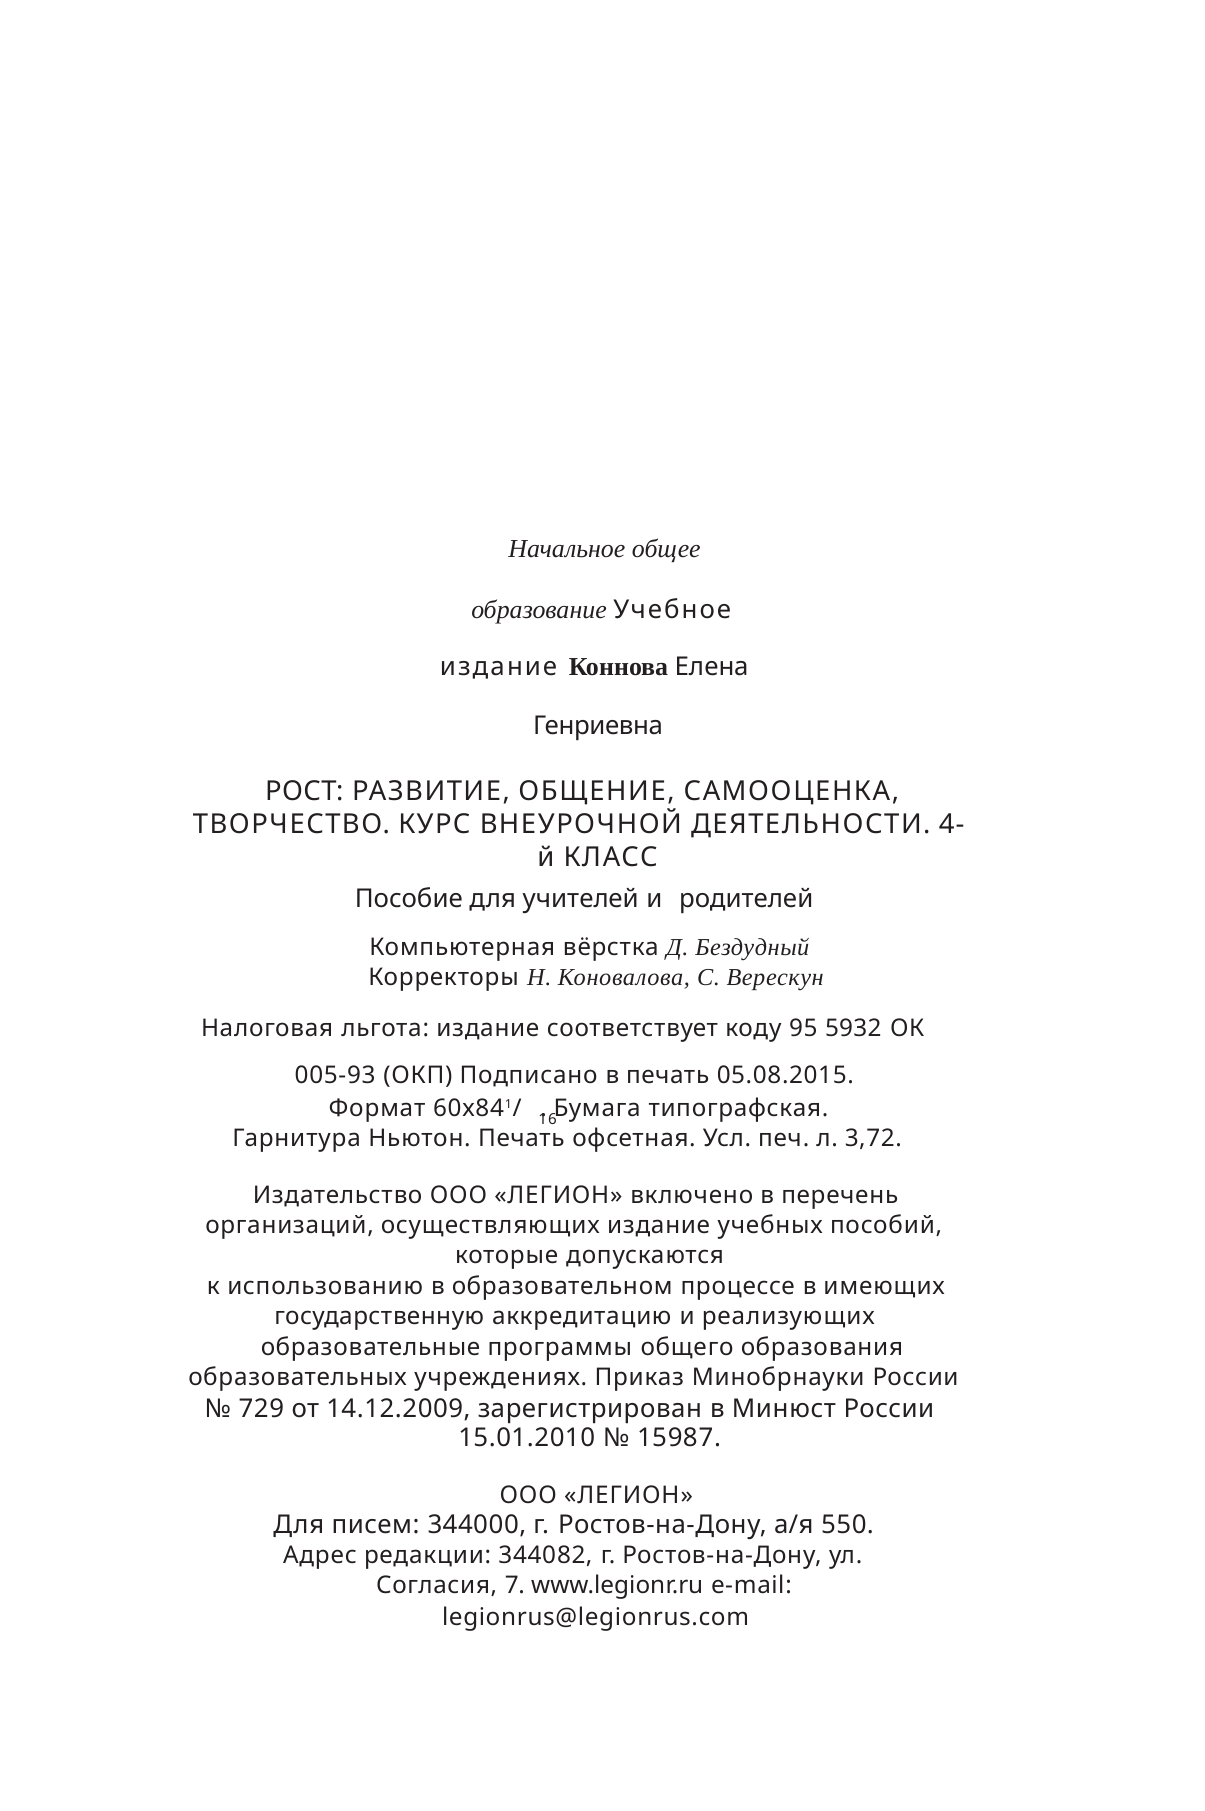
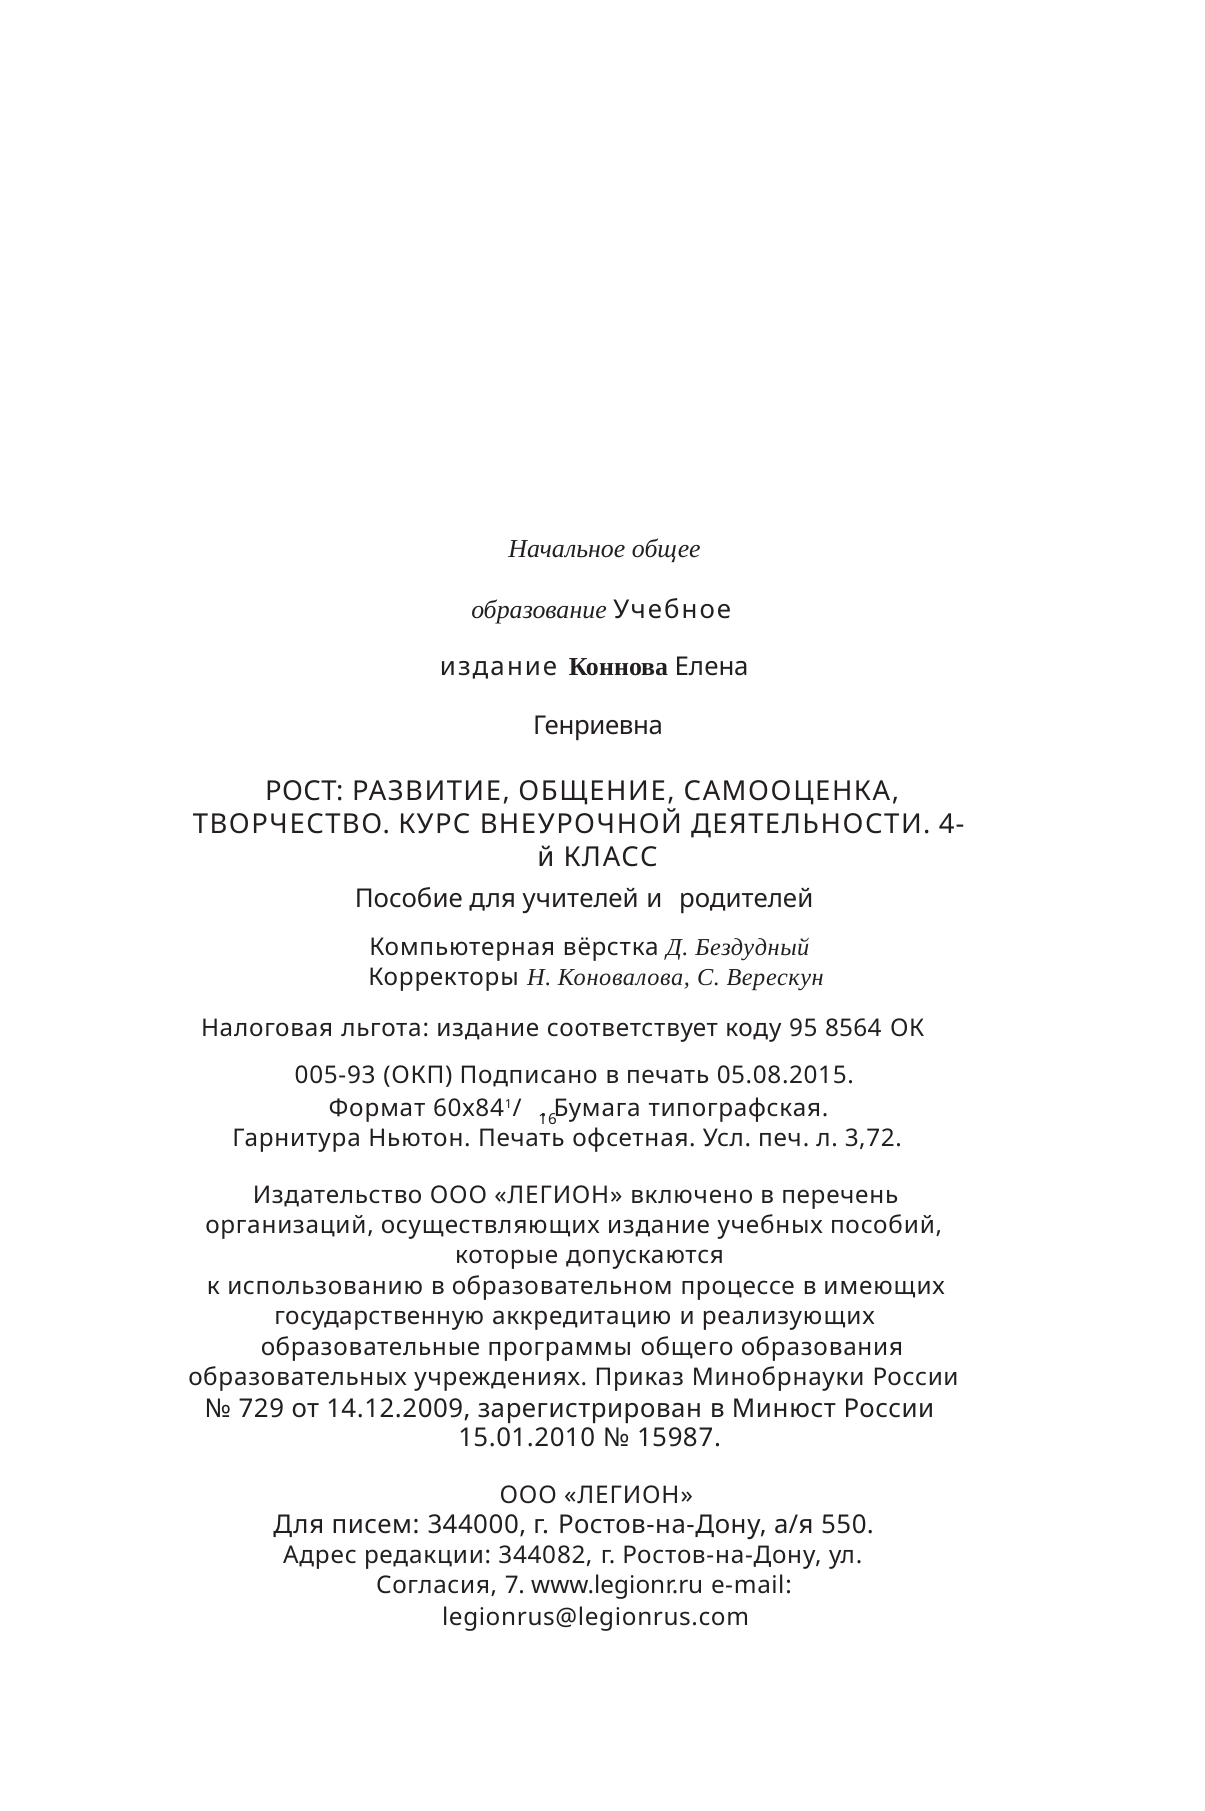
5932: 5932 -> 8564
